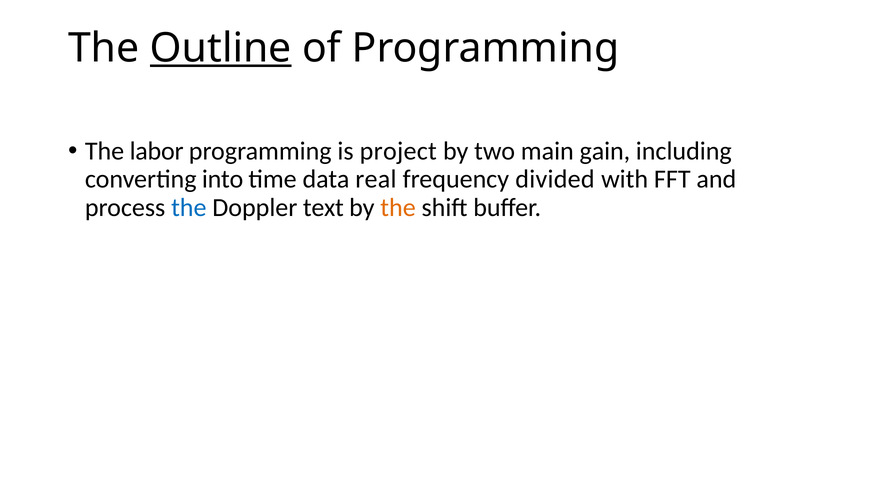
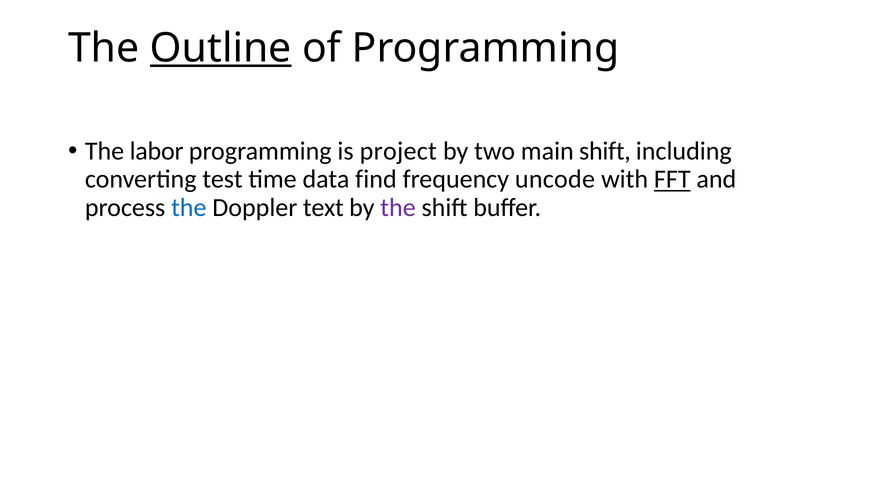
main gain: gain -> shift
into: into -> test
real: real -> find
divided: divided -> uncode
FFT underline: none -> present
the at (398, 207) colour: orange -> purple
